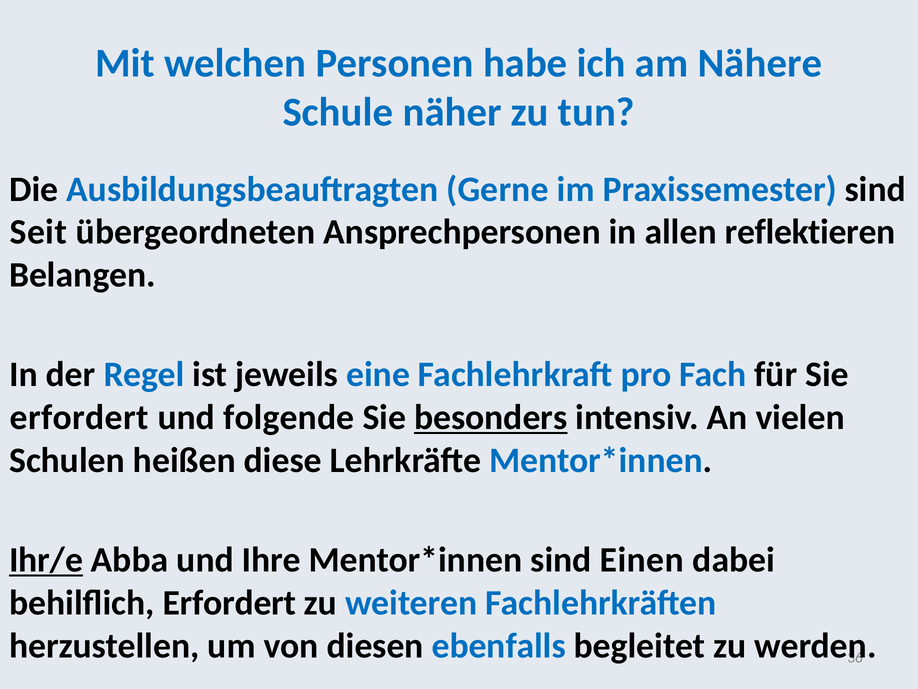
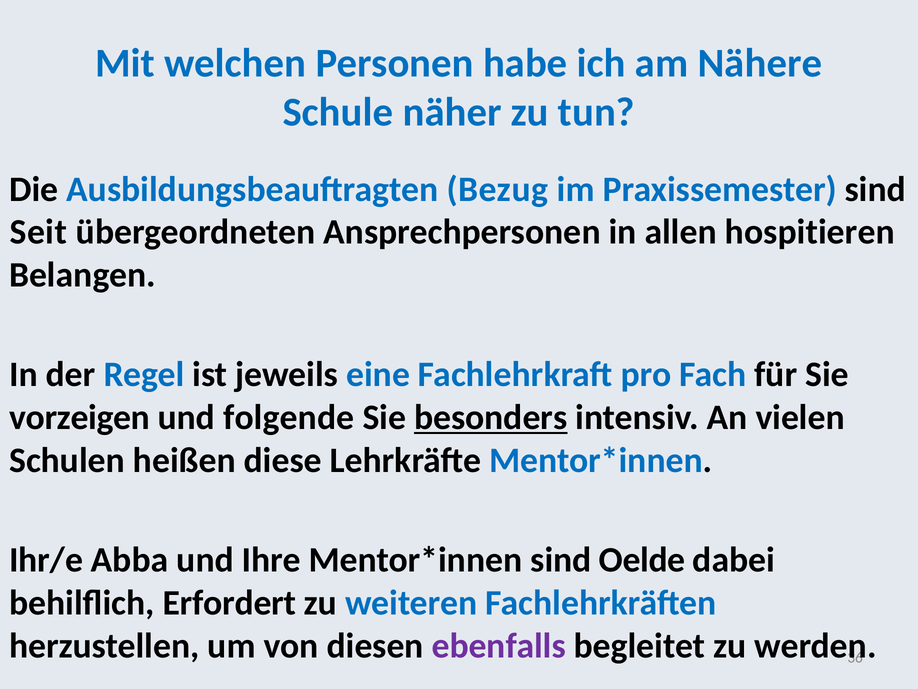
Gerne: Gerne -> Bezug
reflektieren: reflektieren -> hospitieren
erfordert at (79, 417): erfordert -> vorzeigen
Ihr/e underline: present -> none
Einen: Einen -> Oelde
ebenfalls colour: blue -> purple
